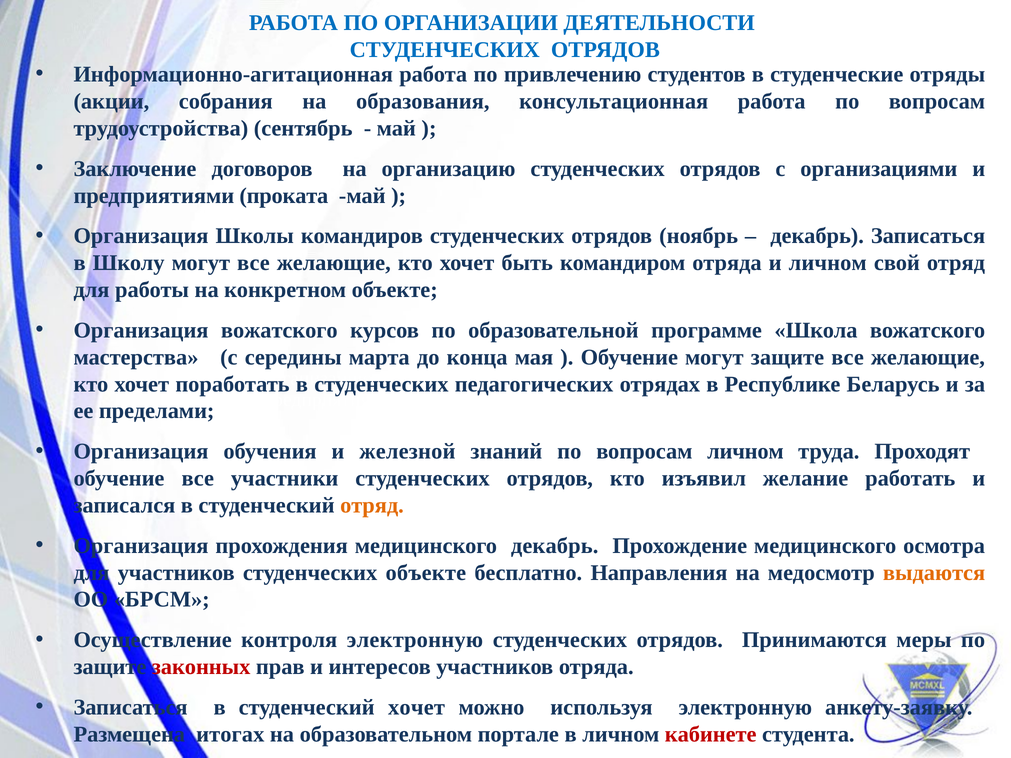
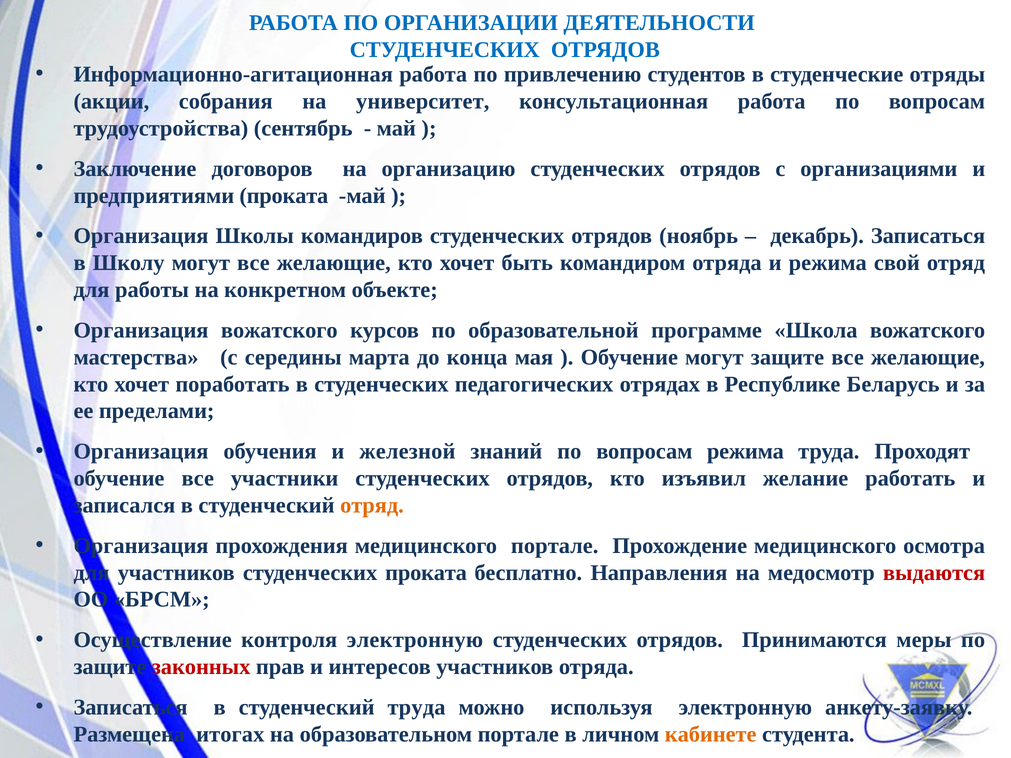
образования: образования -> университет
и личном: личном -> режима
вопросам личном: личном -> режима
медицинского декабрь: декабрь -> портале
студенческих объекте: объекте -> проката
выдаются colour: orange -> red
студенческий хочет: хочет -> труда
кабинете colour: red -> orange
